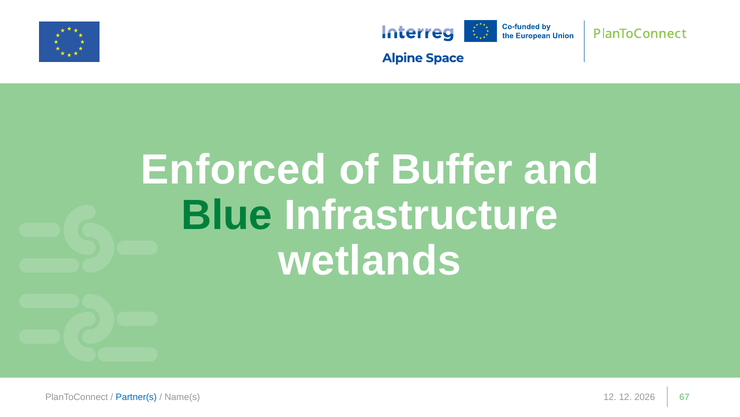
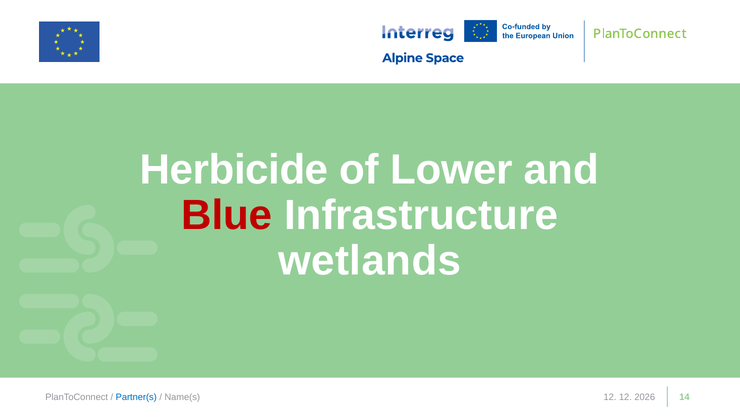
Enforced: Enforced -> Herbicide
Buffer: Buffer -> Lower
Blue colour: green -> red
67: 67 -> 14
